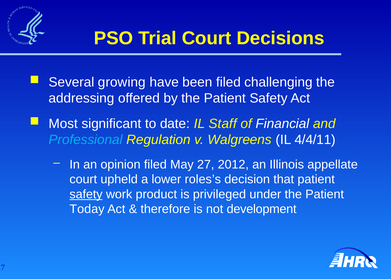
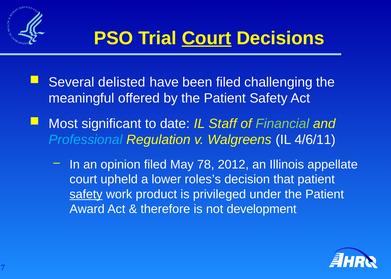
Court at (207, 38) underline: none -> present
growing: growing -> delisted
addressing: addressing -> meaningful
Financial colour: white -> light green
4/4/11: 4/4/11 -> 4/6/11
27: 27 -> 78
Today: Today -> Award
